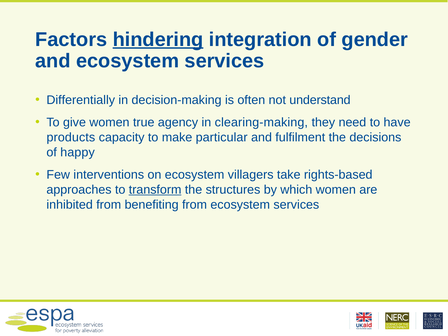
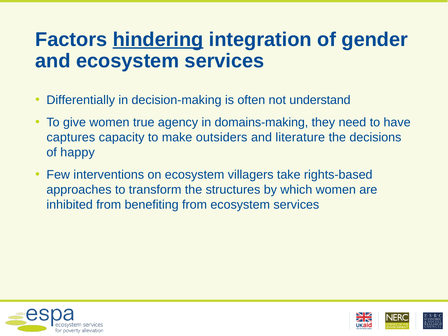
clearing-making: clearing-making -> domains-making
products: products -> captures
particular: particular -> outsiders
fulfilment: fulfilment -> literature
transform underline: present -> none
